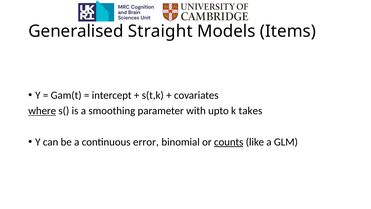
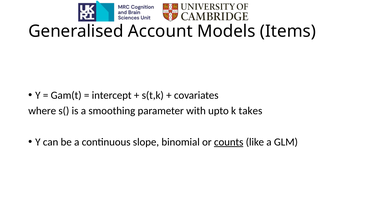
Straight: Straight -> Account
where underline: present -> none
error: error -> slope
